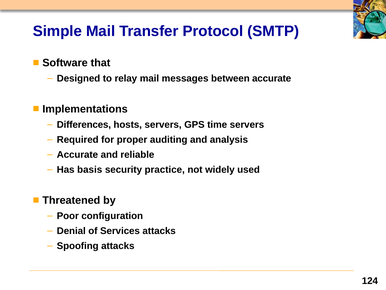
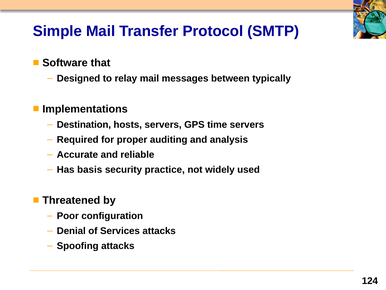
between accurate: accurate -> typically
Differences: Differences -> Destination
